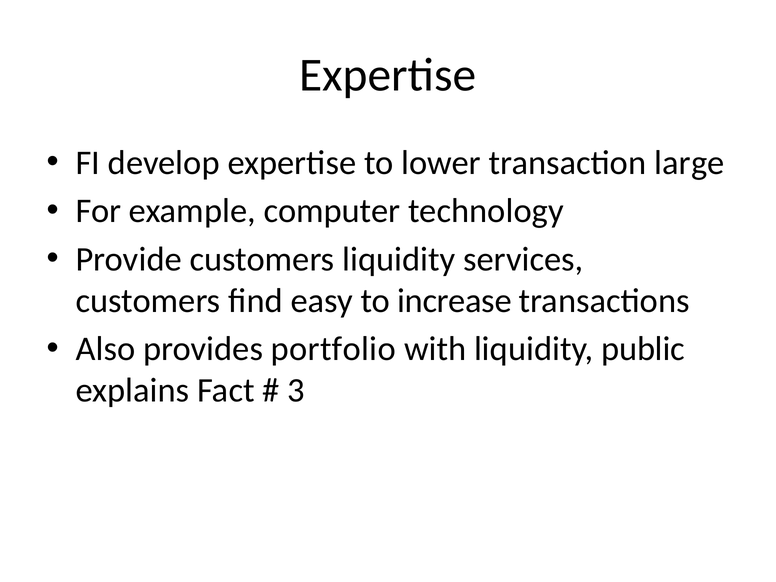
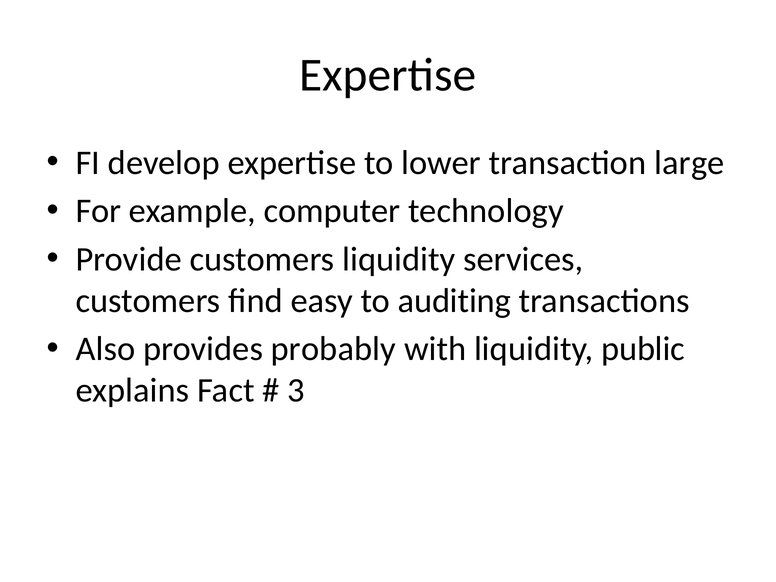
increase: increase -> auditing
portfolio: portfolio -> probably
